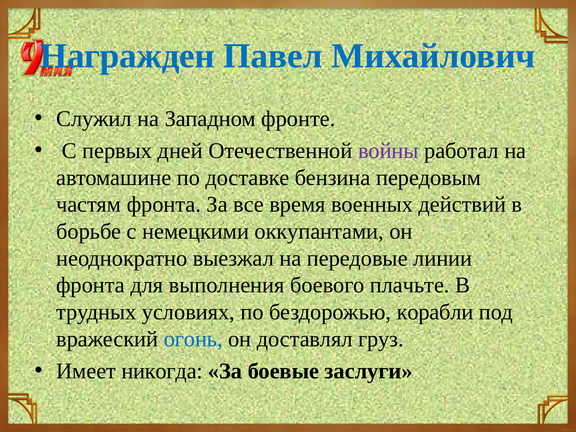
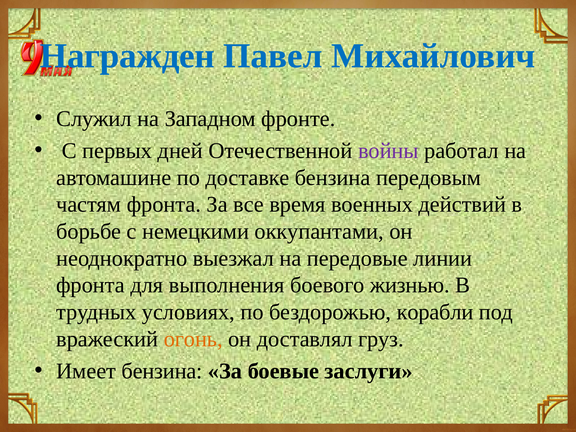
плачьте: плачьте -> жизнью
огонь colour: blue -> orange
Имеет никогда: никогда -> бензина
